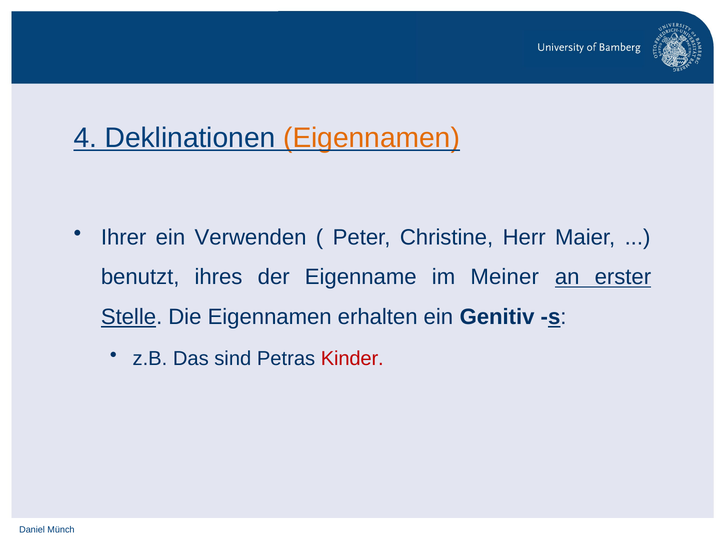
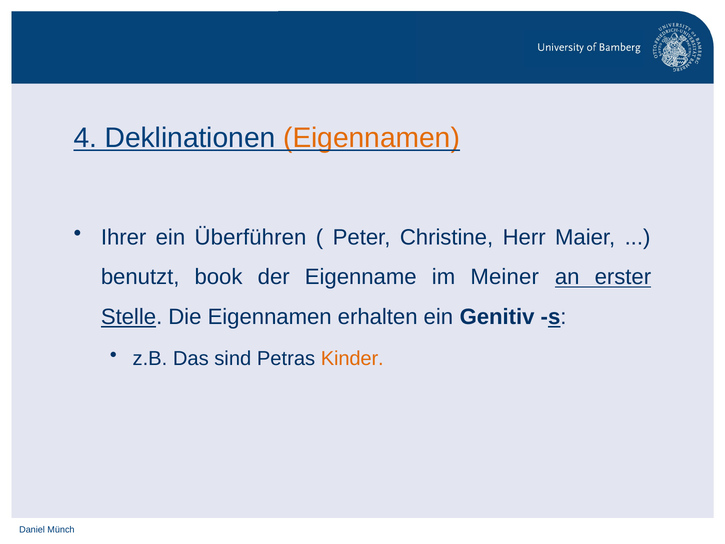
Verwenden: Verwenden -> Überführen
ihres: ihres -> book
Kinder colour: red -> orange
